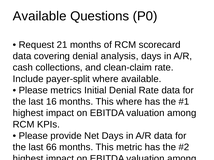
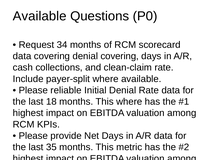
21: 21 -> 34
denial analysis: analysis -> covering
metrics: metrics -> reliable
16: 16 -> 18
66: 66 -> 35
